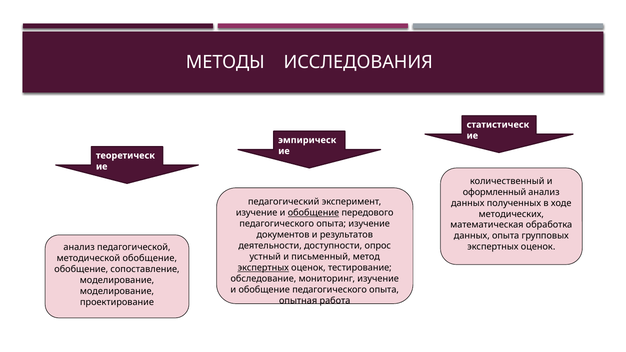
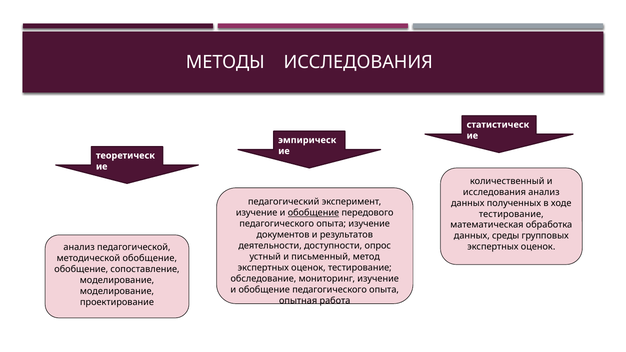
оформленный at (495, 192): оформленный -> исследования
методических at (511, 214): методических -> тестирование
данных опыта: опыта -> среды
экспертных at (263, 268) underline: present -> none
